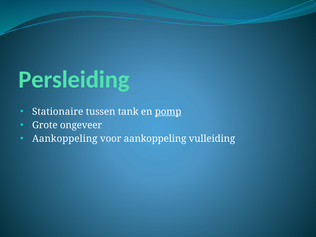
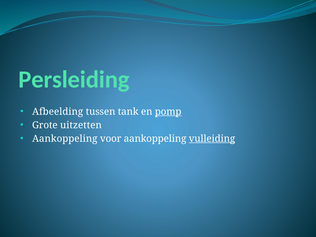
Stationaire: Stationaire -> Afbeelding
ongeveer: ongeveer -> uitzetten
vulleiding underline: none -> present
